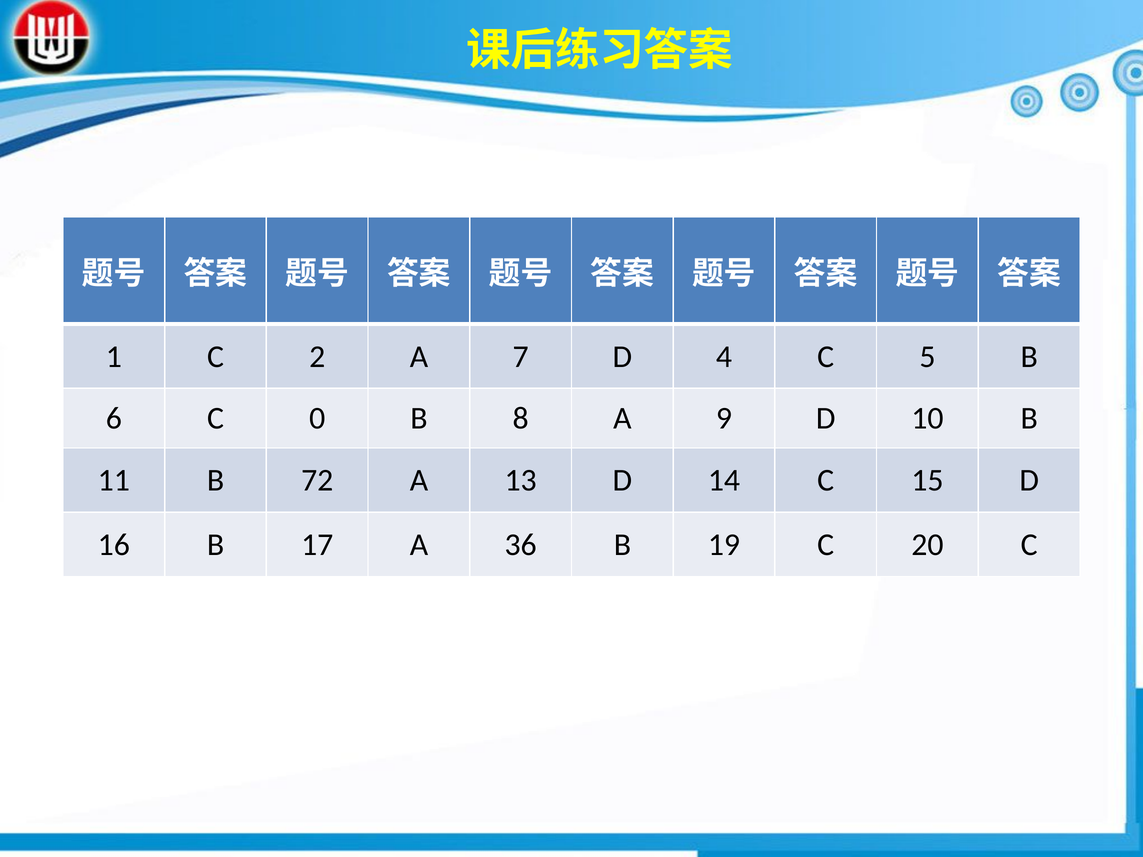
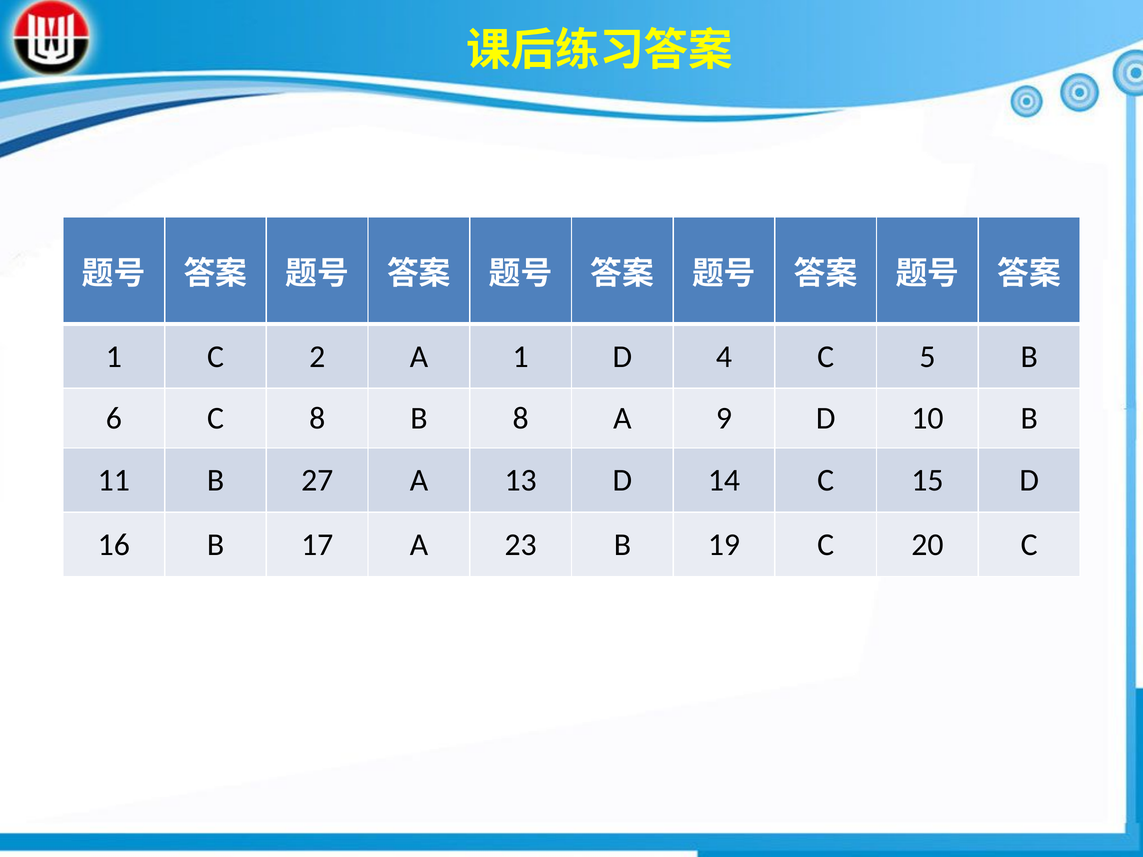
A 7: 7 -> 1
C 0: 0 -> 8
72: 72 -> 27
36: 36 -> 23
